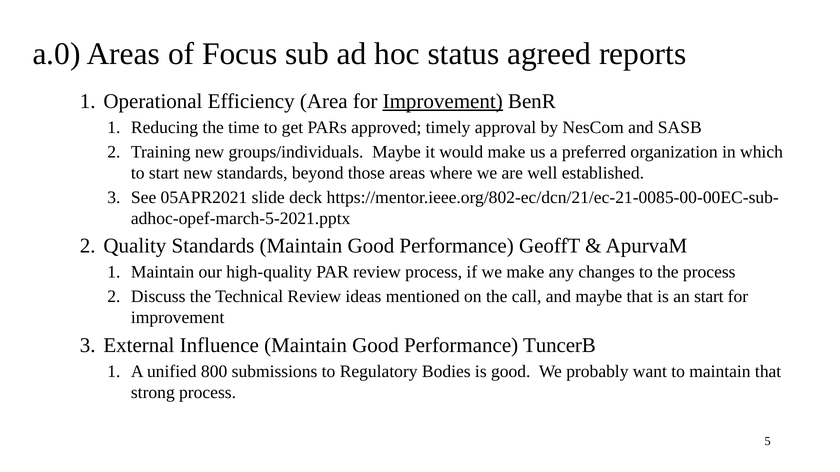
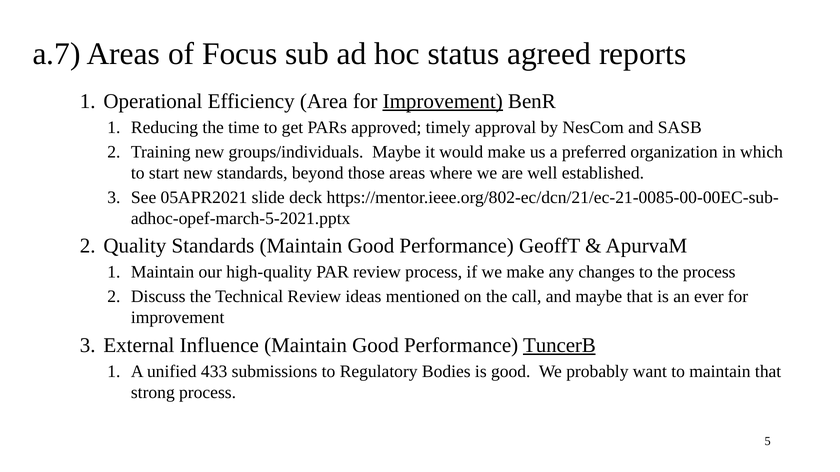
a.0: a.0 -> a.7
an start: start -> ever
TuncerB underline: none -> present
800: 800 -> 433
